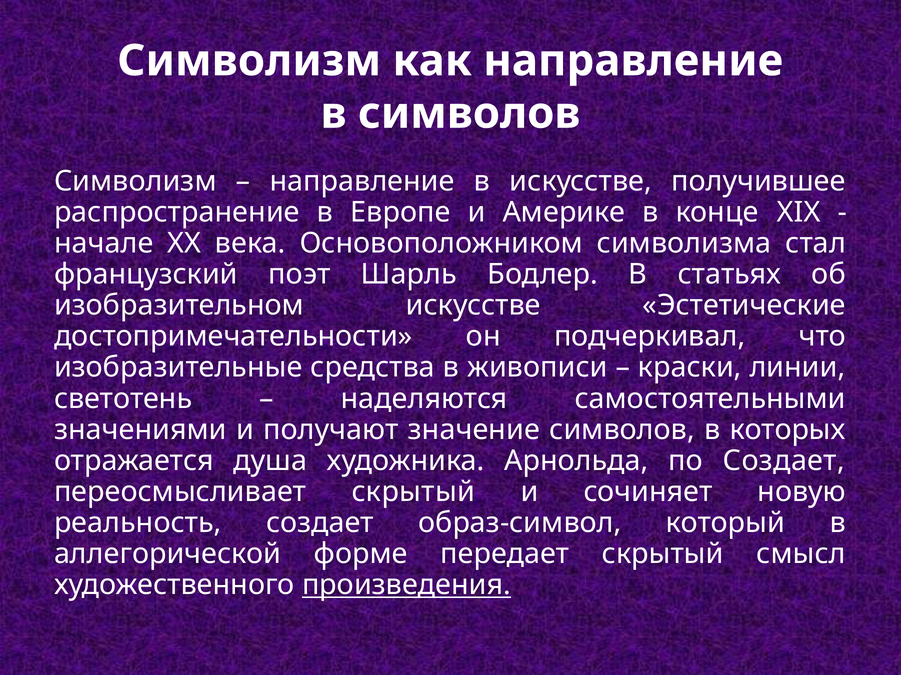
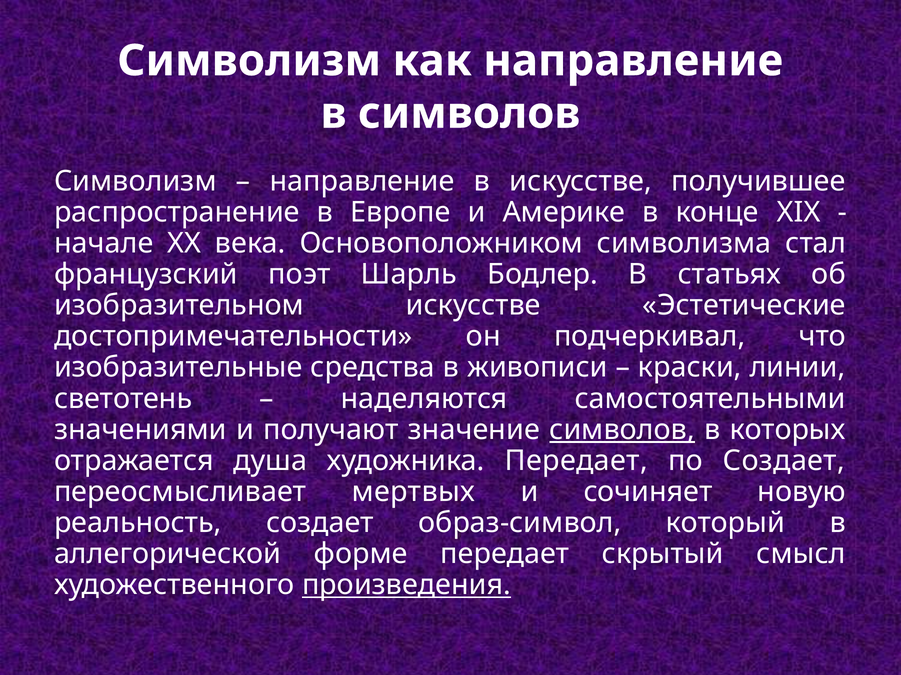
символов at (622, 430) underline: none -> present
художника Арнольда: Арнольда -> Передает
переосмысливает скрытый: скрытый -> мертвых
